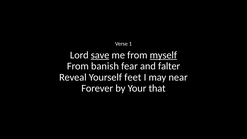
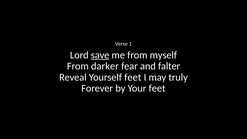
myself underline: present -> none
banish: banish -> darker
near: near -> truly
Your that: that -> feet
